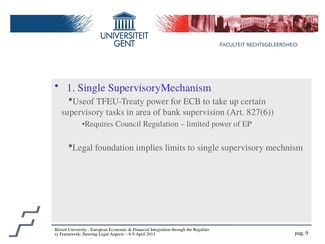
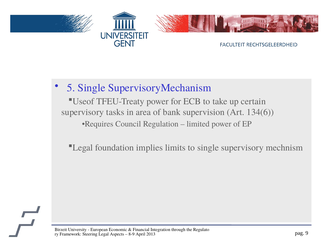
1: 1 -> 5
827(6: 827(6 -> 134(6
